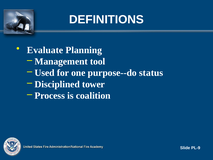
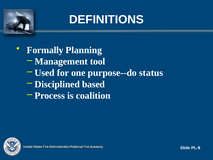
Evaluate: Evaluate -> Formally
tower: tower -> based
